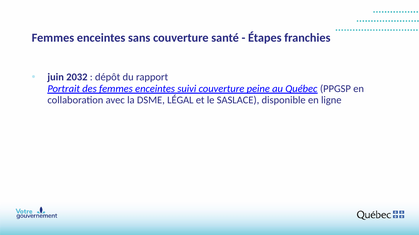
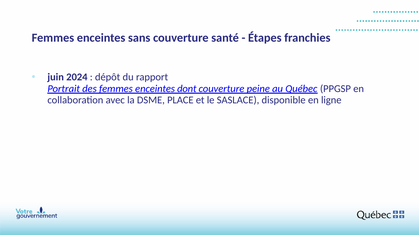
2032: 2032 -> 2024
suivi: suivi -> dont
LÉGAL: LÉGAL -> PLACE
